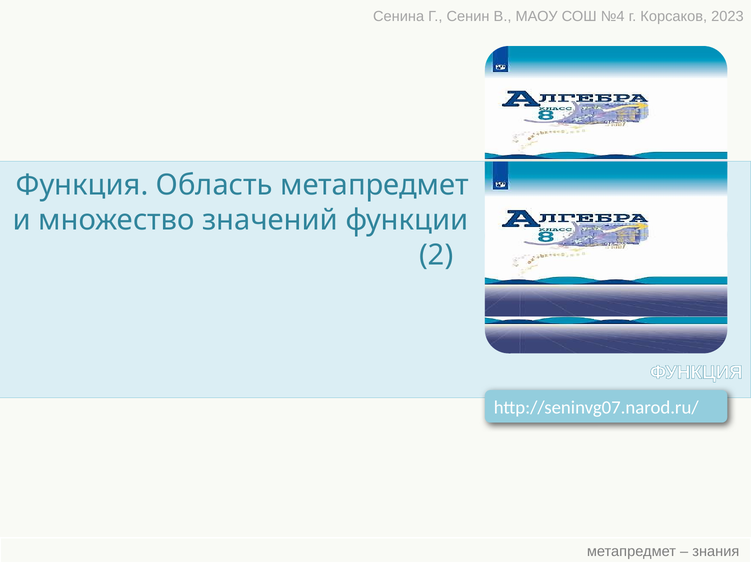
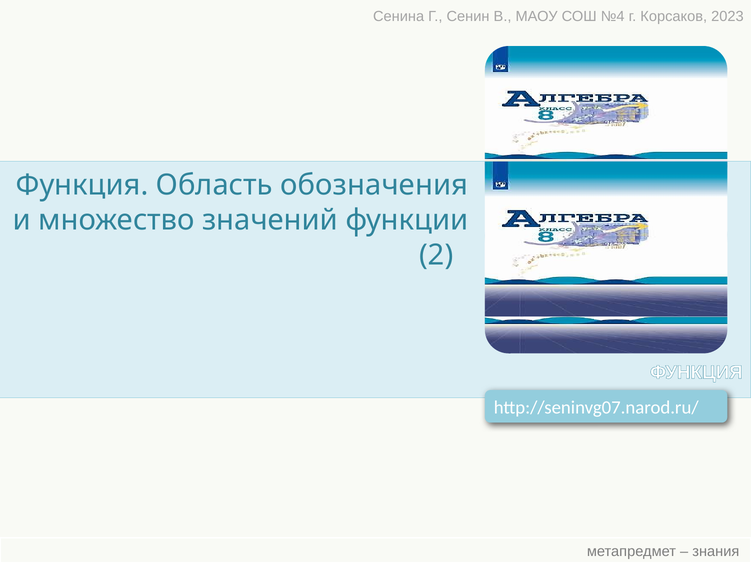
Область метапредмет: метапредмет -> обозначения
